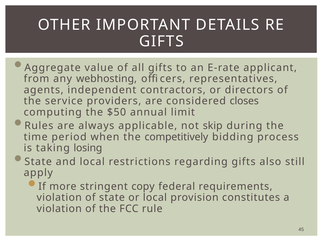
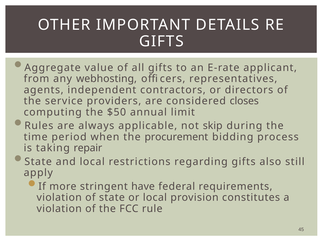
competitively: competitively -> procurement
losing: losing -> repair
copy: copy -> have
